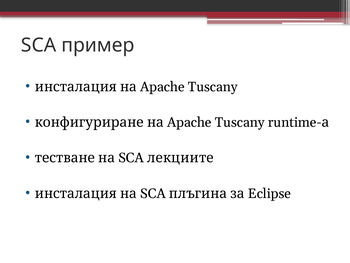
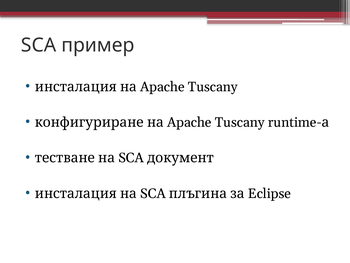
лекциите: лекциите -> документ
